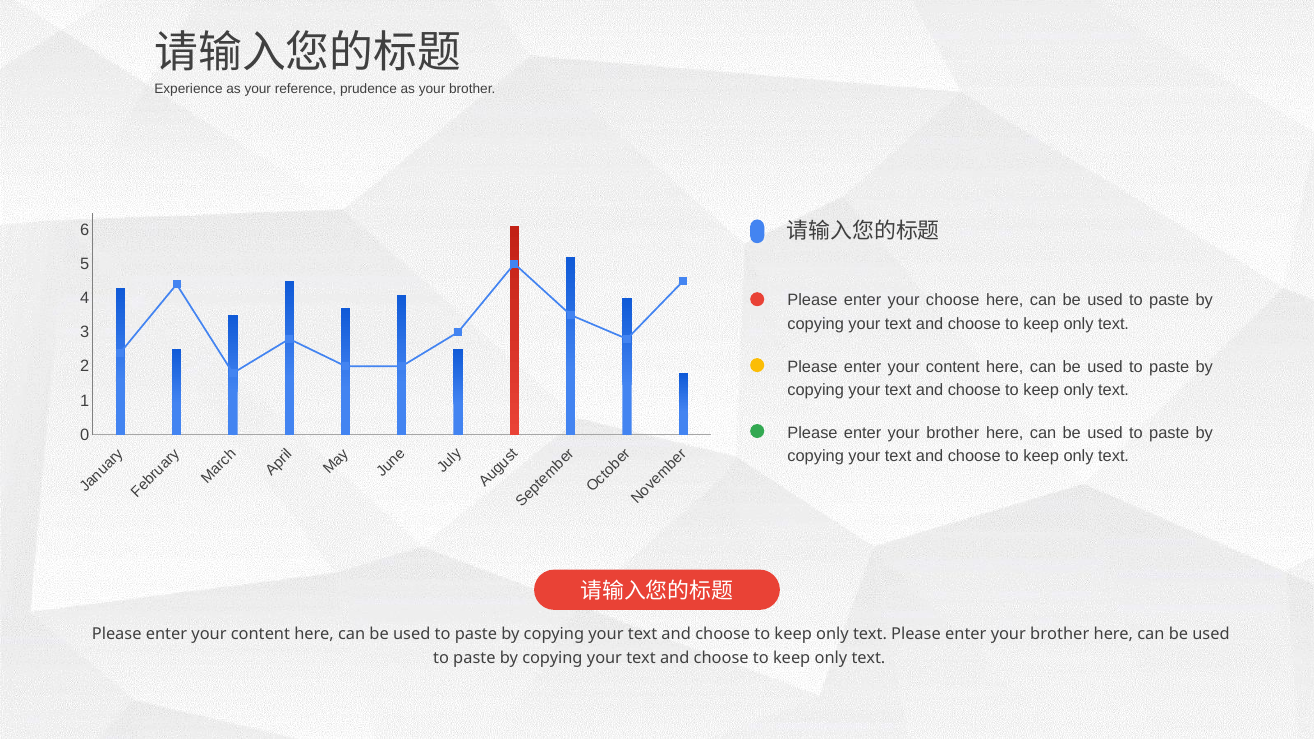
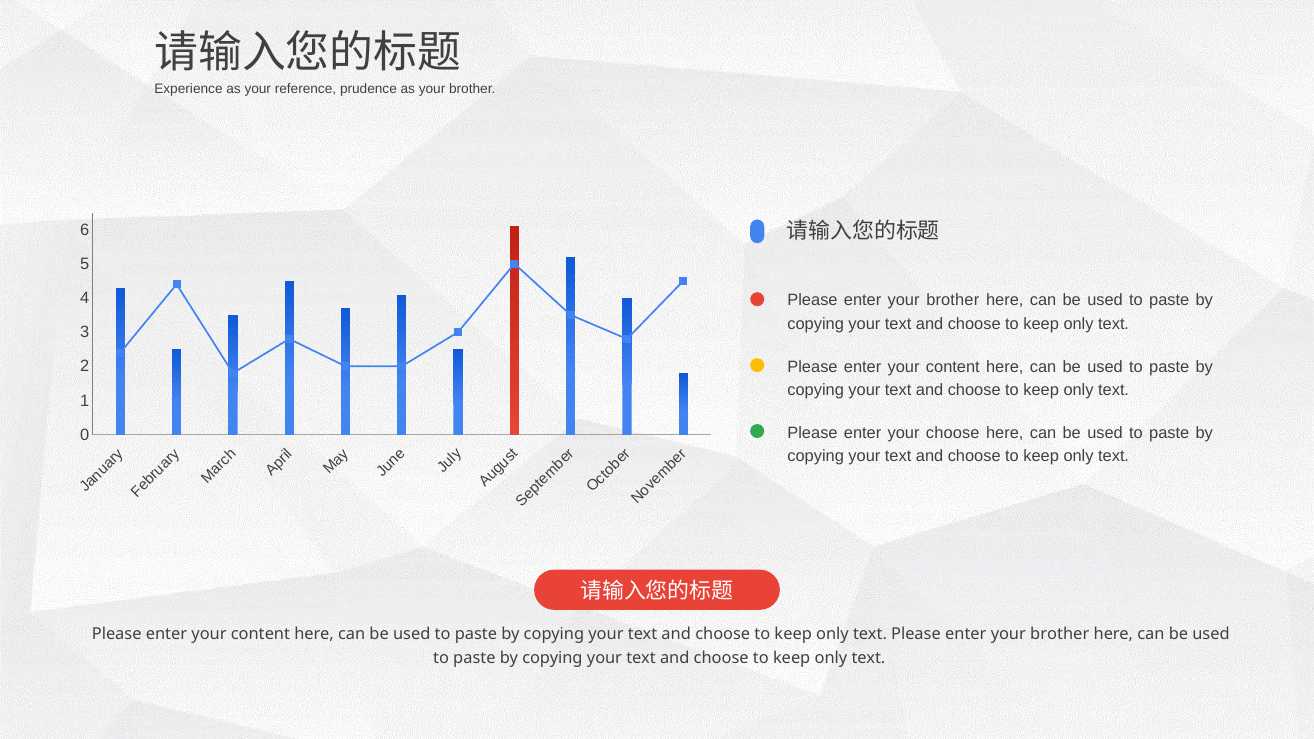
choose at (953, 301): choose -> brother
brother at (953, 433): brother -> choose
